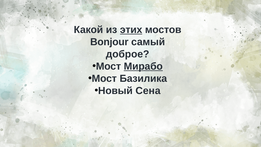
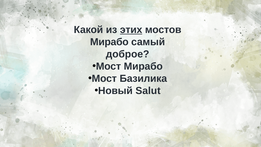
Bonjour at (109, 42): Bonjour -> Мирабо
Мирабо at (143, 66) underline: present -> none
Сена: Сена -> Salut
